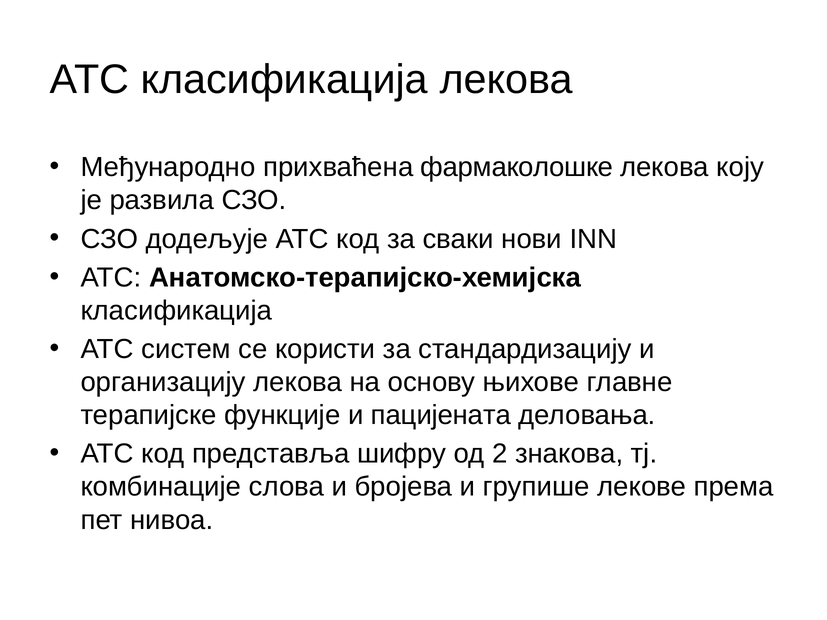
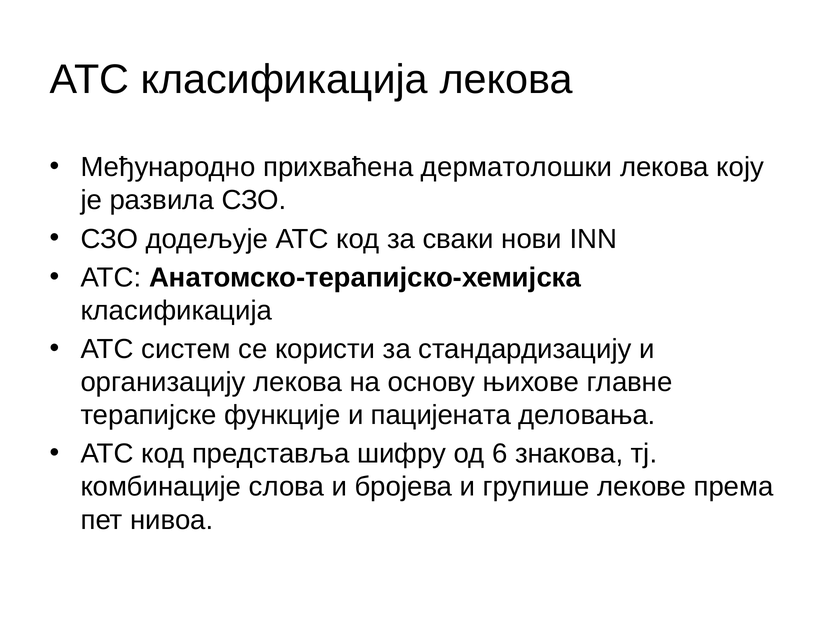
фармаколошке: фармаколошке -> дерматолошки
2: 2 -> 6
